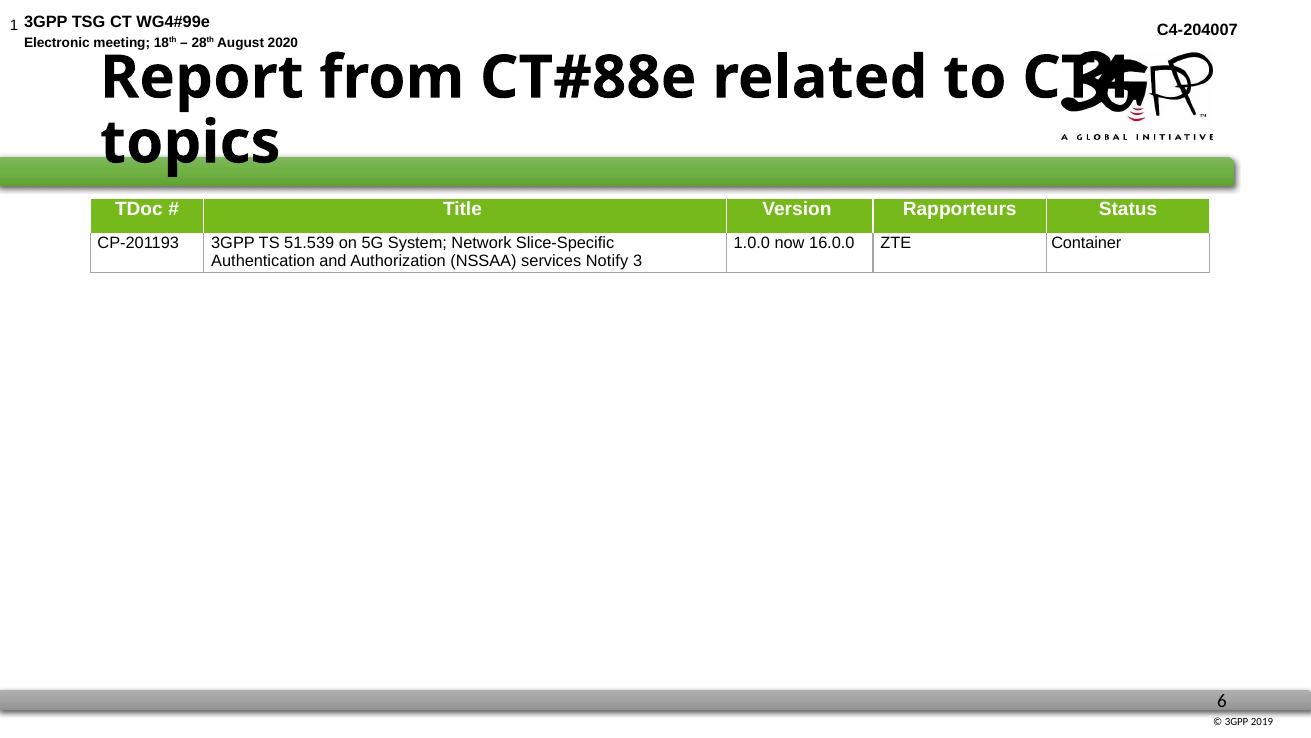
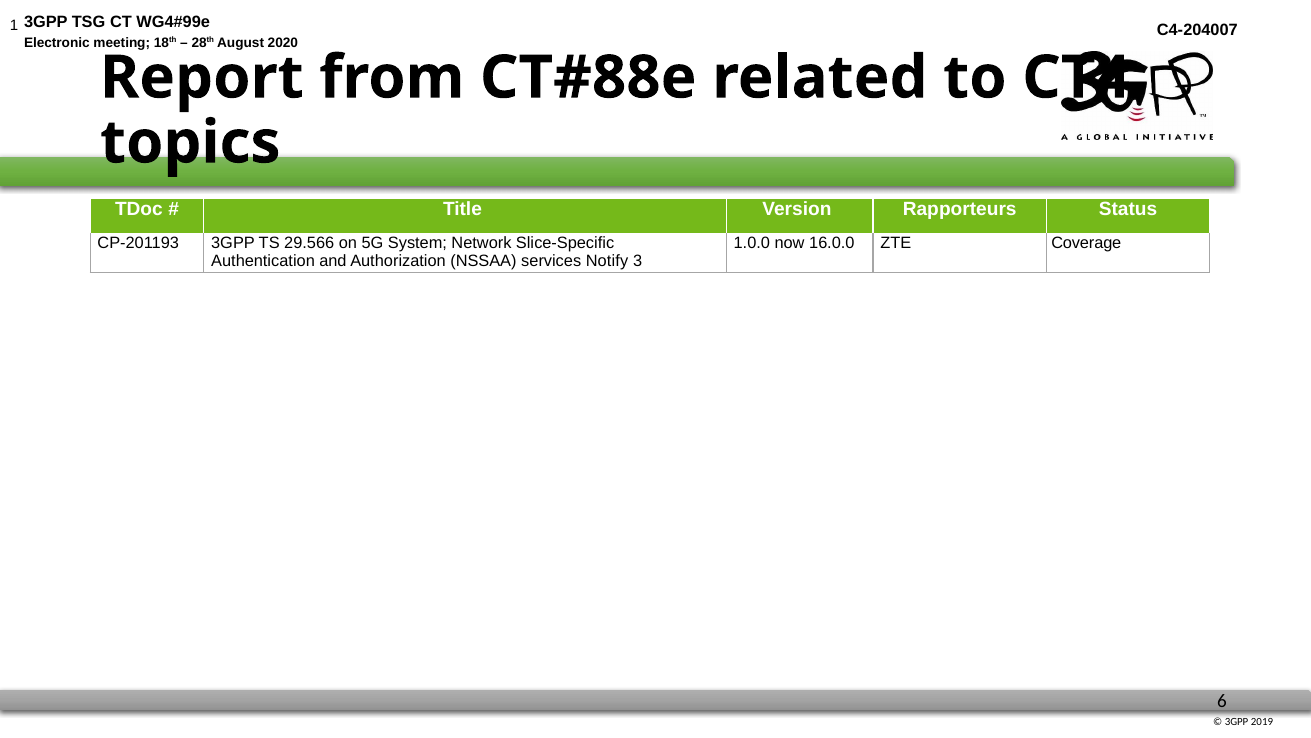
51.539: 51.539 -> 29.566
Container: Container -> Coverage
